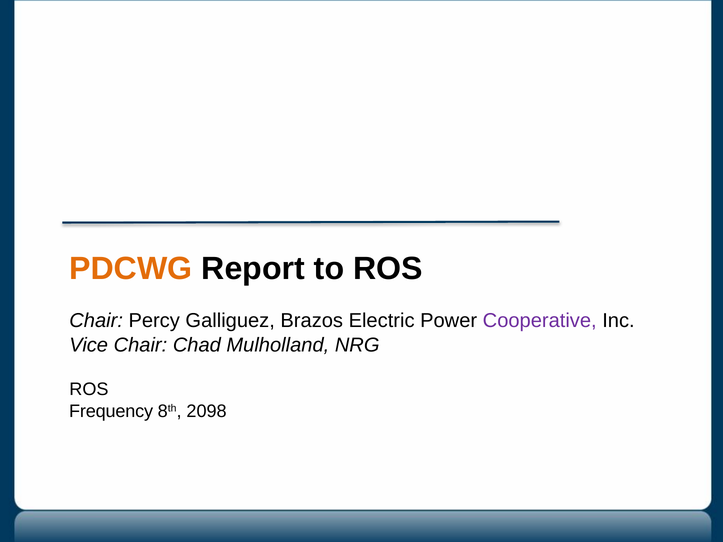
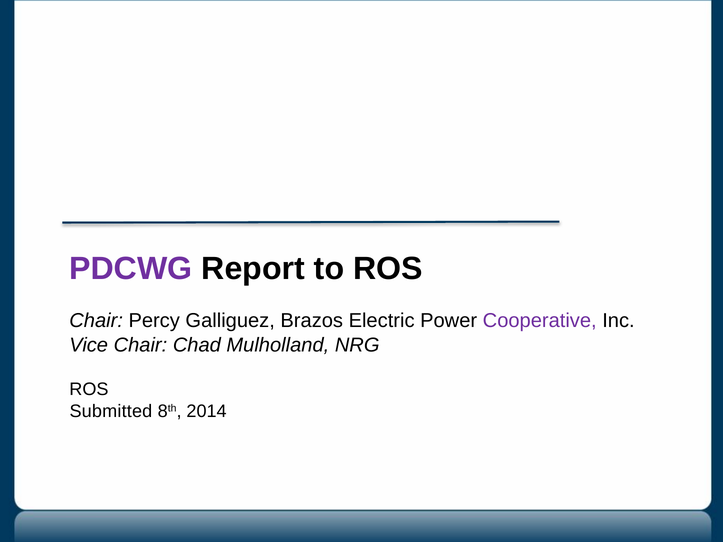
PDCWG colour: orange -> purple
Frequency: Frequency -> Submitted
2098: 2098 -> 2014
